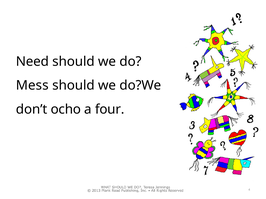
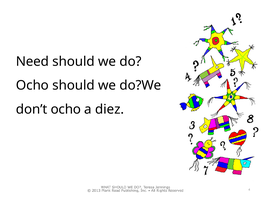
Mess at (32, 86): Mess -> Ocho
four: four -> diez
